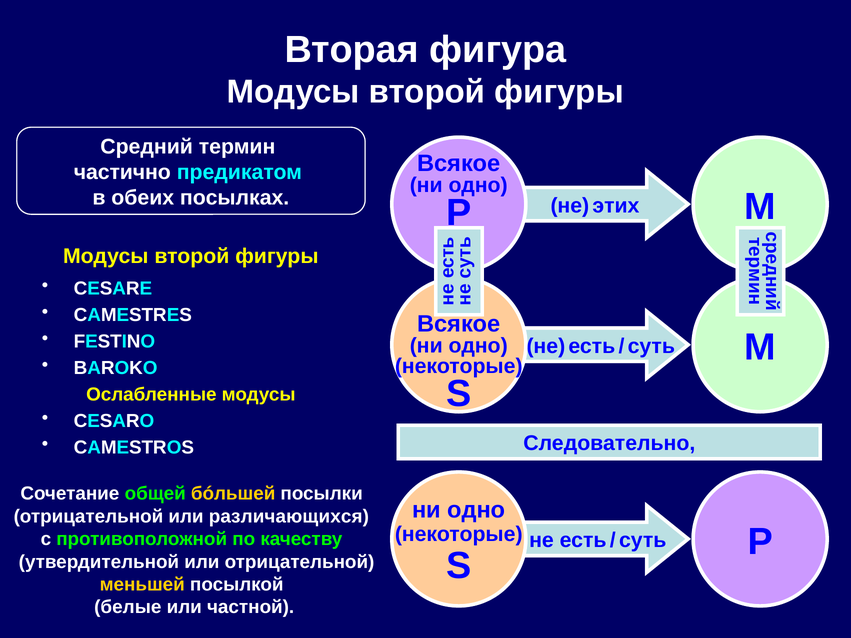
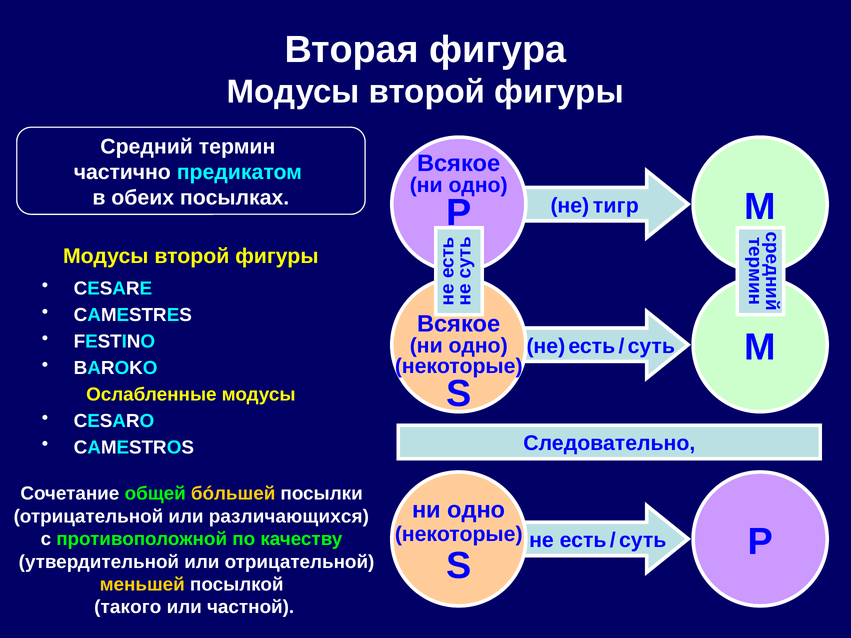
этих: этих -> тигр
белые: белые -> такого
